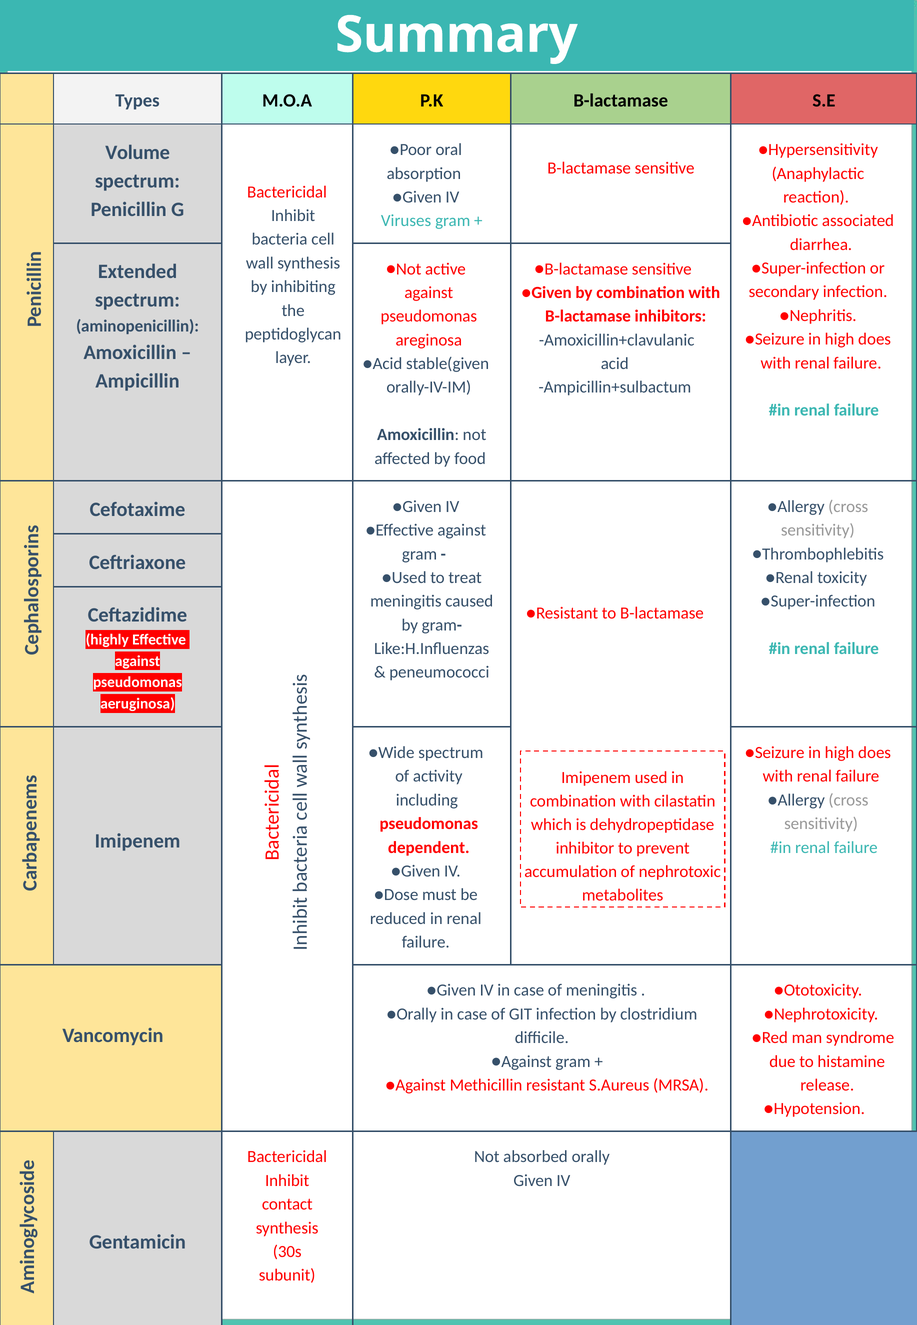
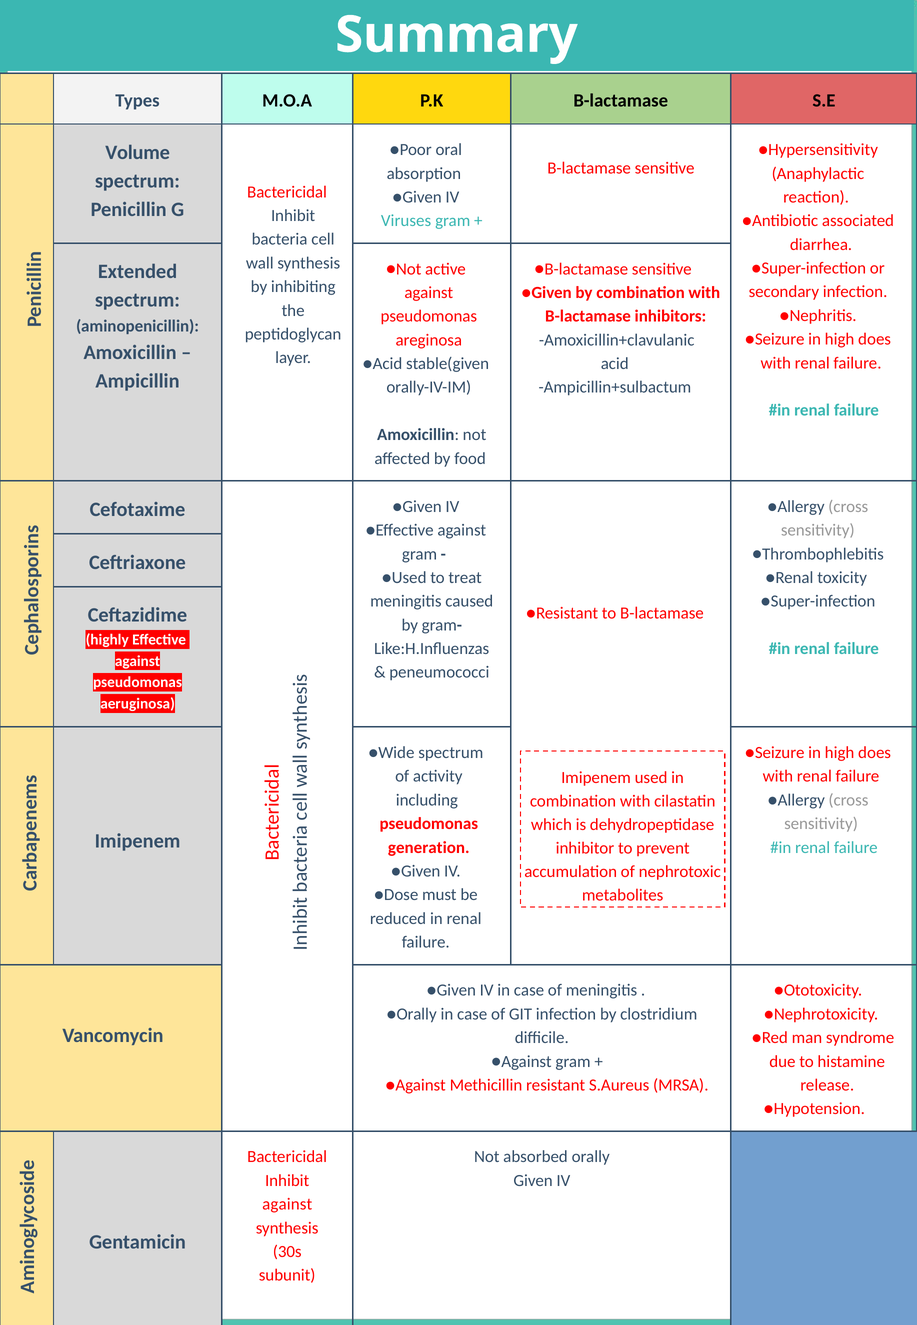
dependent: dependent -> generation
contact at (287, 1204): contact -> against
